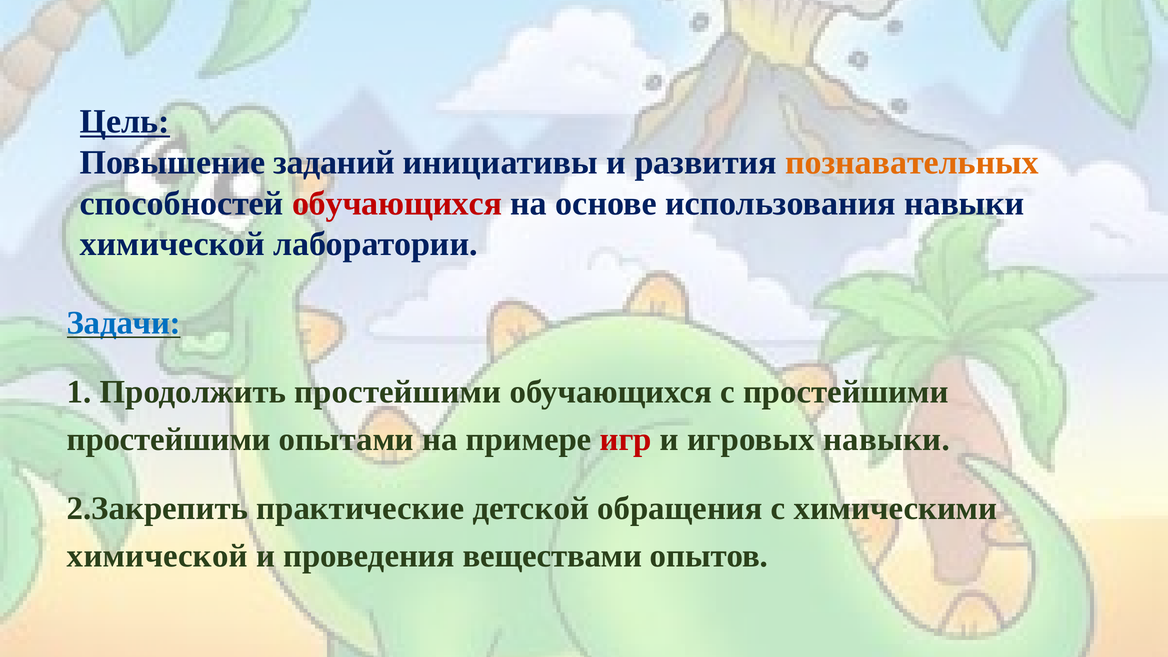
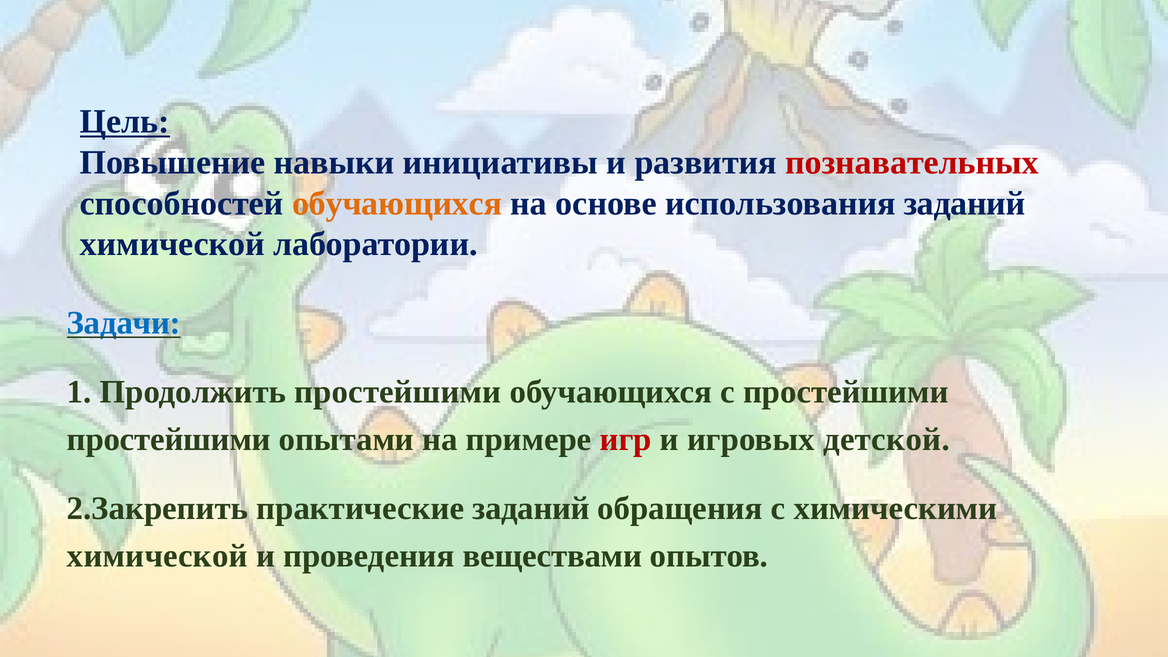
заданий: заданий -> навыки
познавательных colour: orange -> red
обучающихся at (397, 203) colour: red -> orange
использования навыки: навыки -> заданий
игровых навыки: навыки -> детской
практические детской: детской -> заданий
